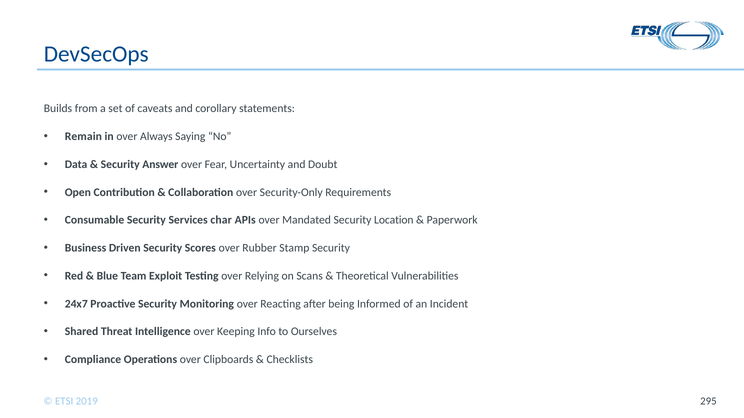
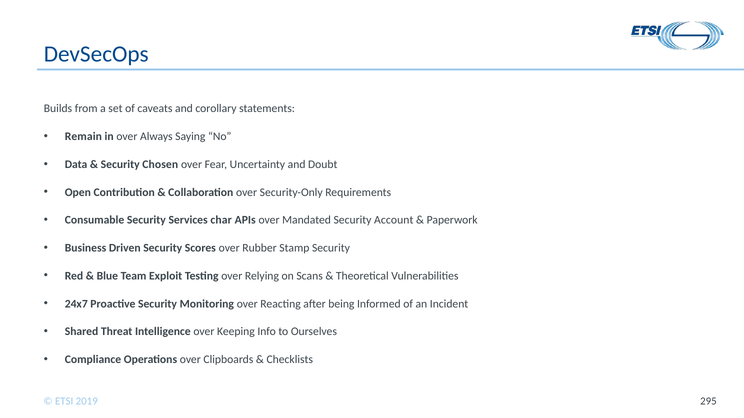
Answer: Answer -> Chosen
Location: Location -> Account
